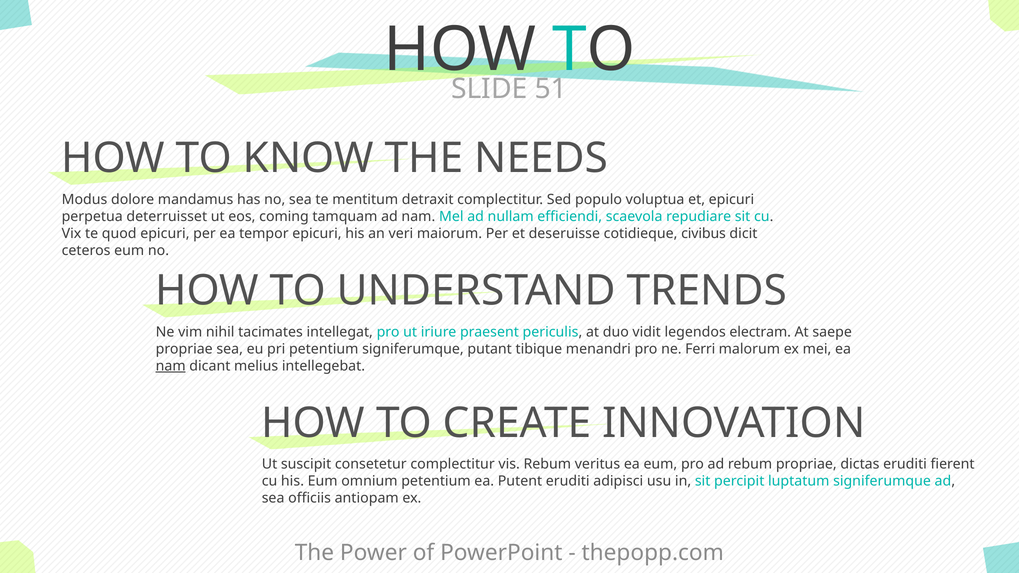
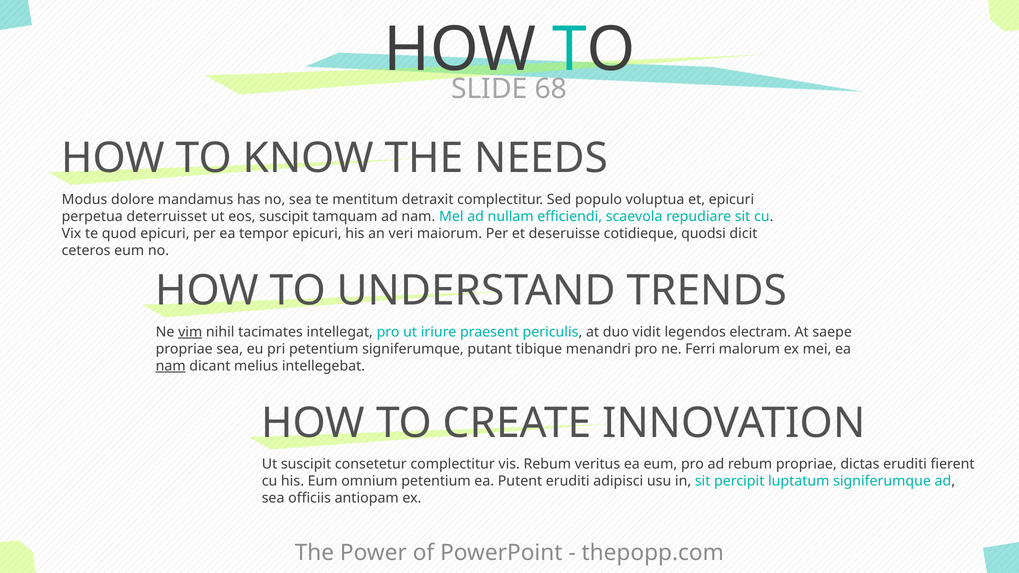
51: 51 -> 68
eos coming: coming -> suscipit
civibus: civibus -> quodsi
vim underline: none -> present
